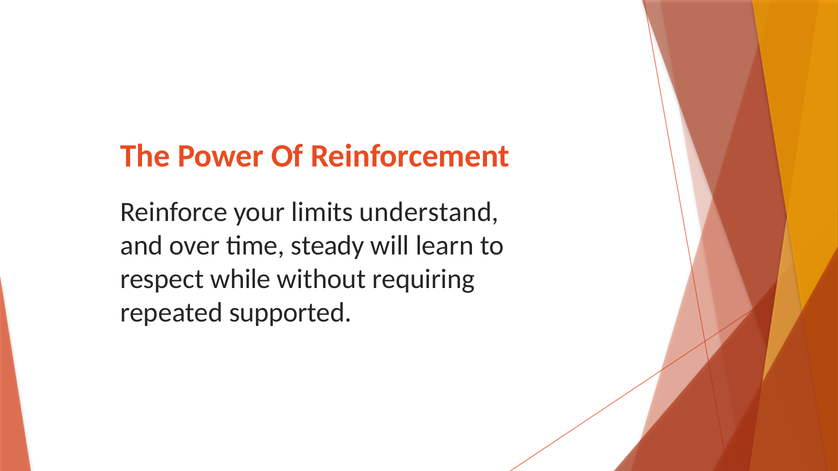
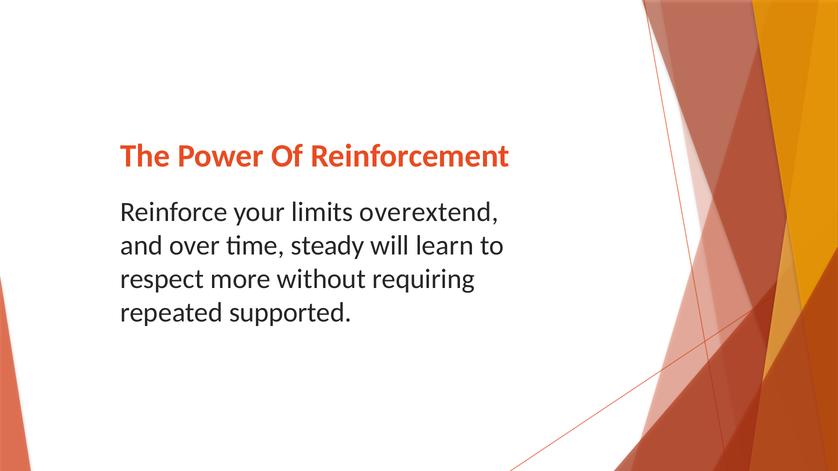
understand: understand -> overextend
while: while -> more
